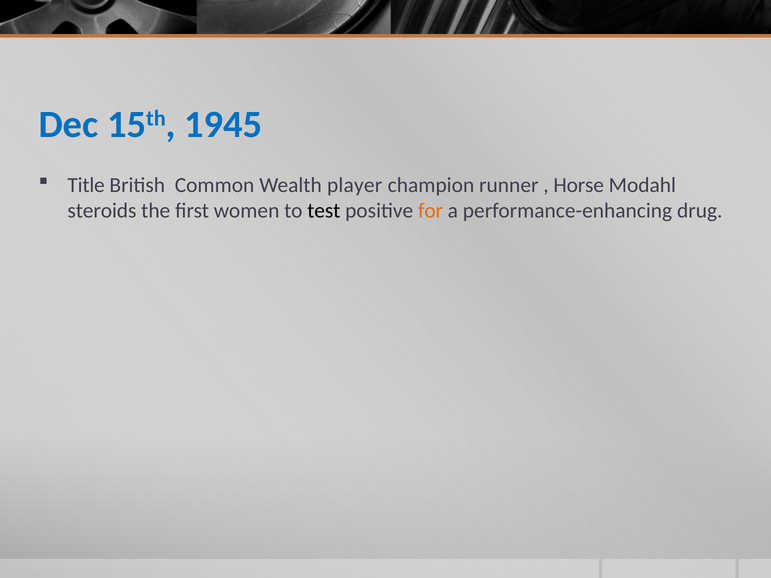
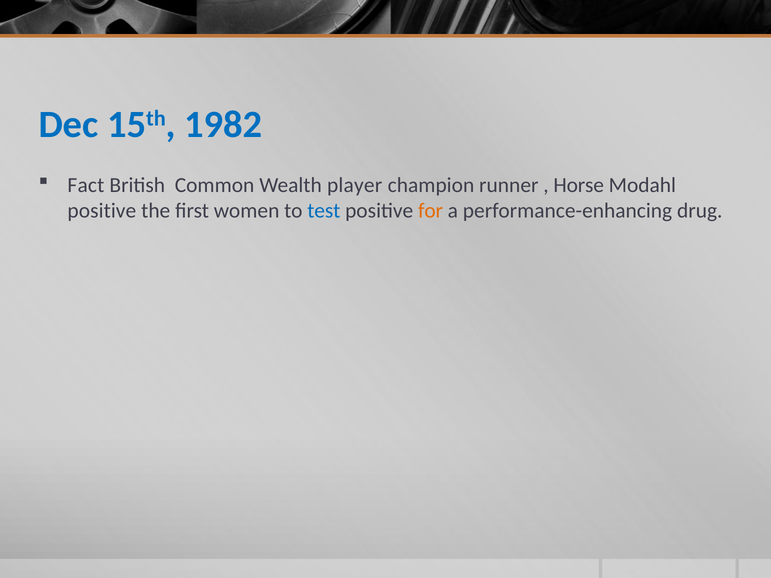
1945: 1945 -> 1982
Title: Title -> Fact
steroids at (102, 211): steroids -> positive
test colour: black -> blue
